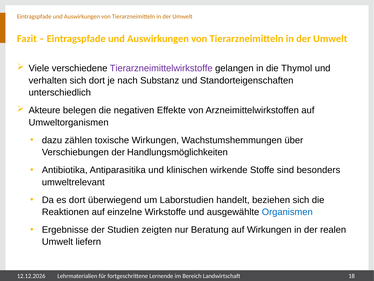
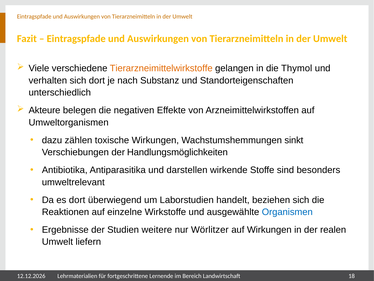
Tierarzneimittelwirkstoffe colour: purple -> orange
über: über -> sinkt
klinischen: klinischen -> darstellen
zeigten: zeigten -> weitere
Beratung: Beratung -> Wörlitzer
